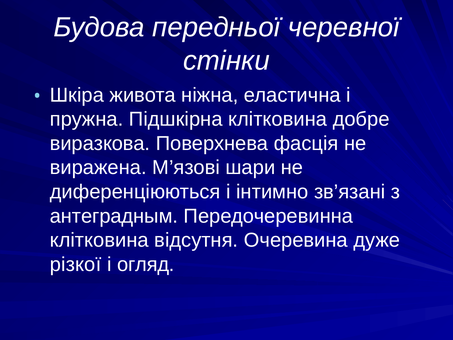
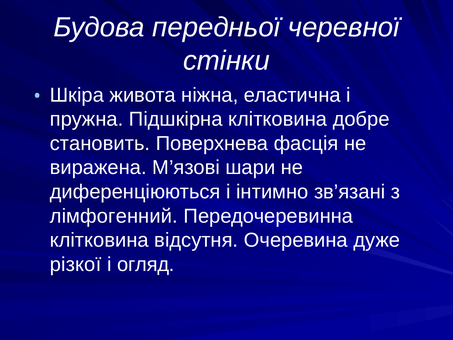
виразкова: виразкова -> становить
антеградным: антеградным -> лімфогенний
